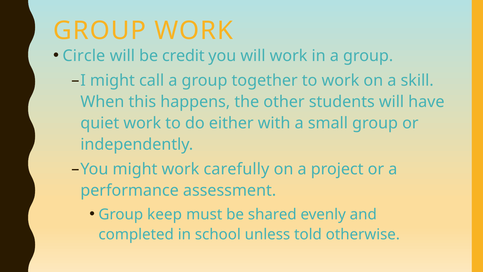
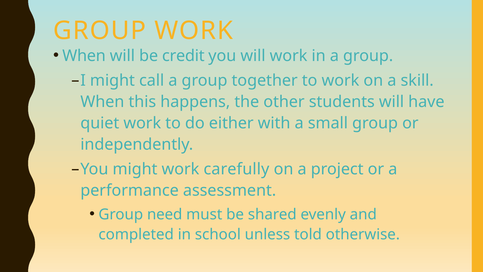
Circle at (84, 56): Circle -> When
keep: keep -> need
